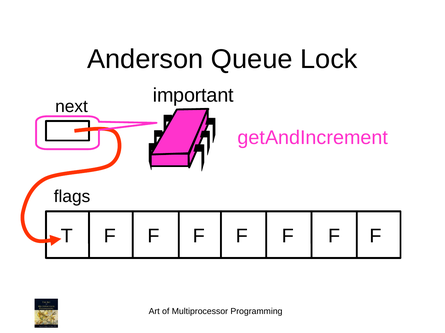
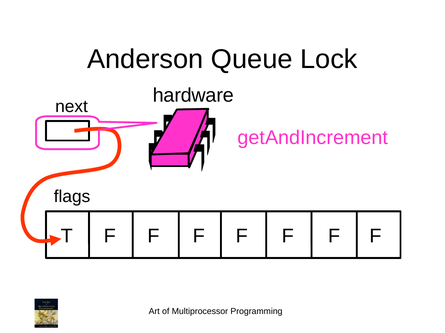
important: important -> hardware
